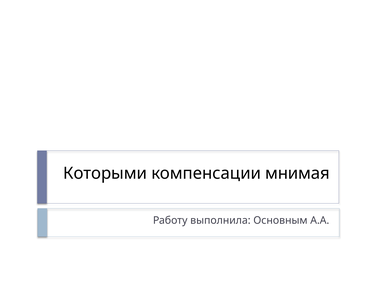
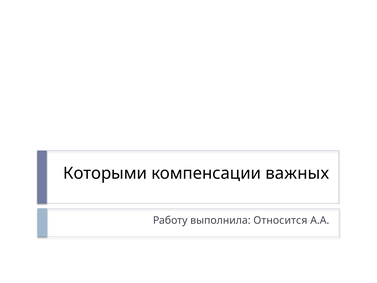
мнимая: мнимая -> важных
Основным: Основным -> Относится
